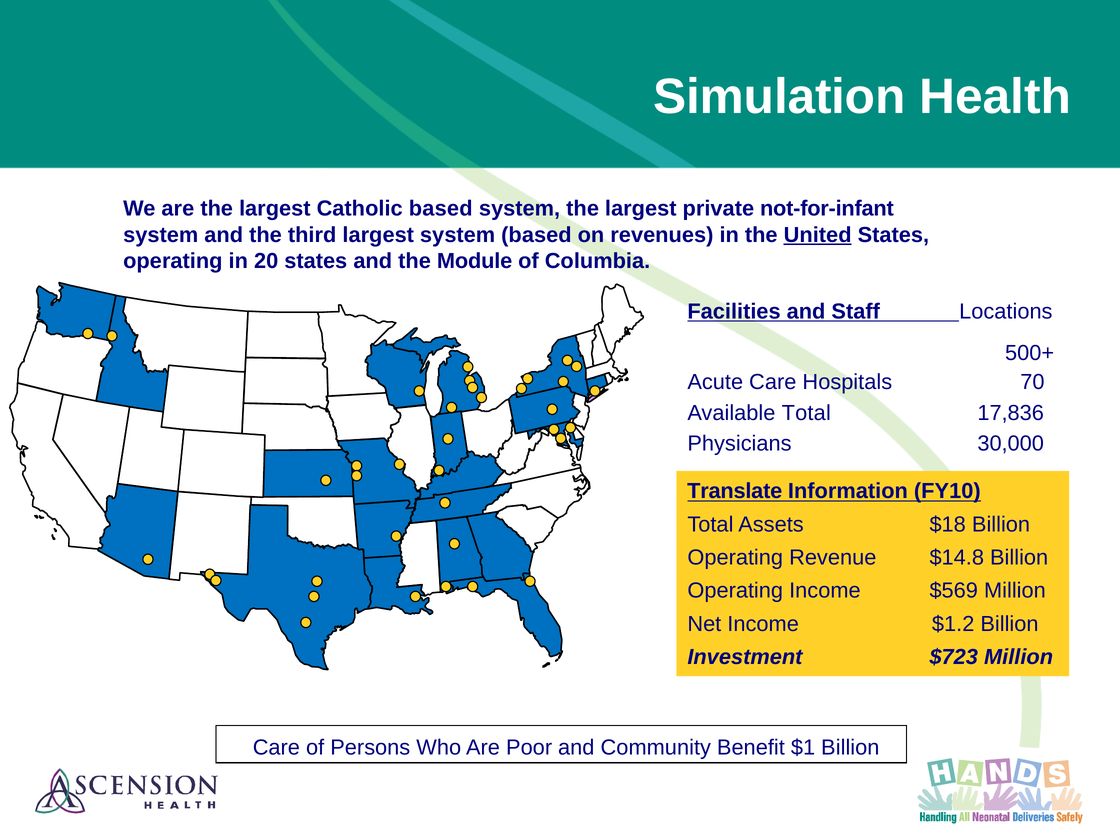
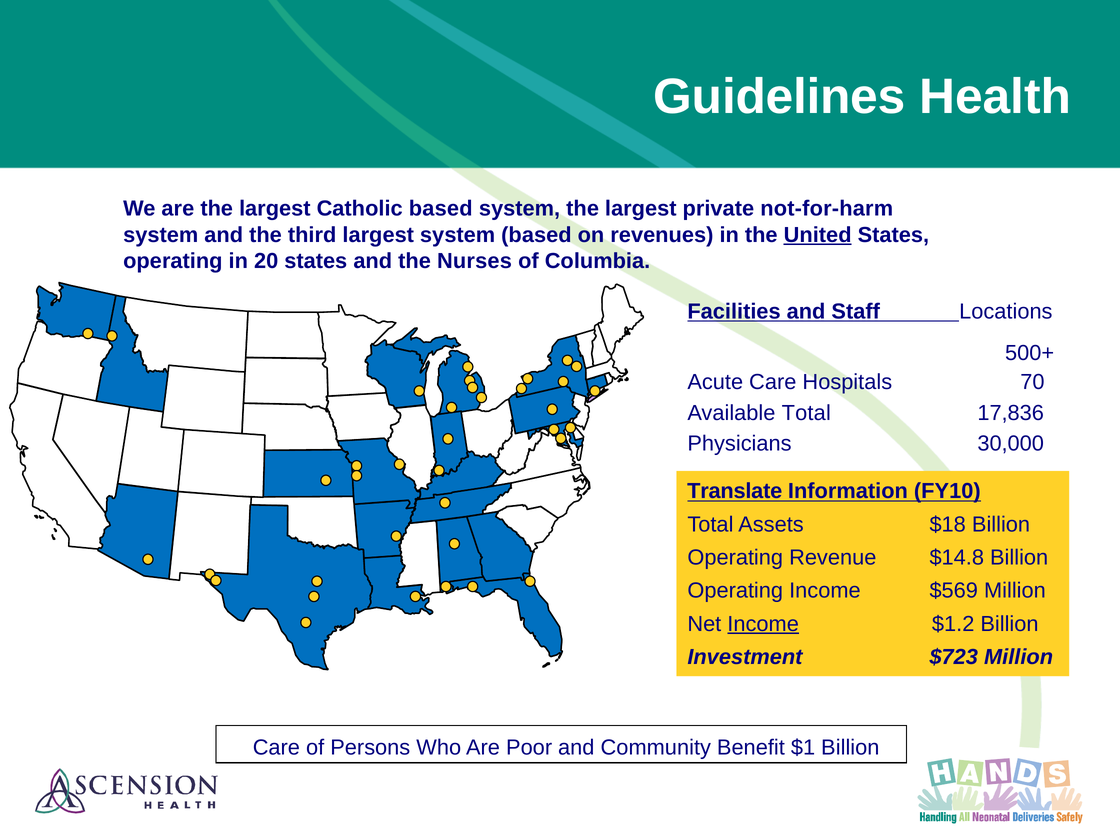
Simulation: Simulation -> Guidelines
not-for-infant: not-for-infant -> not-for-harm
Module: Module -> Nurses
Income at (763, 624) underline: none -> present
